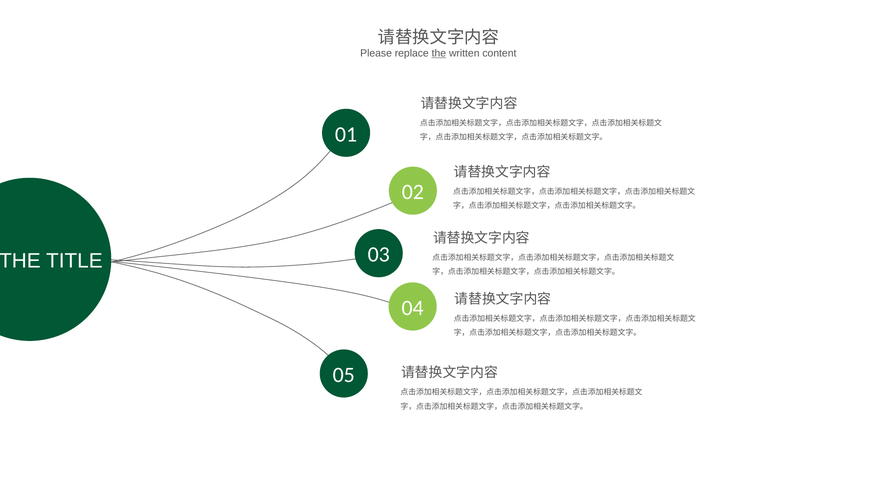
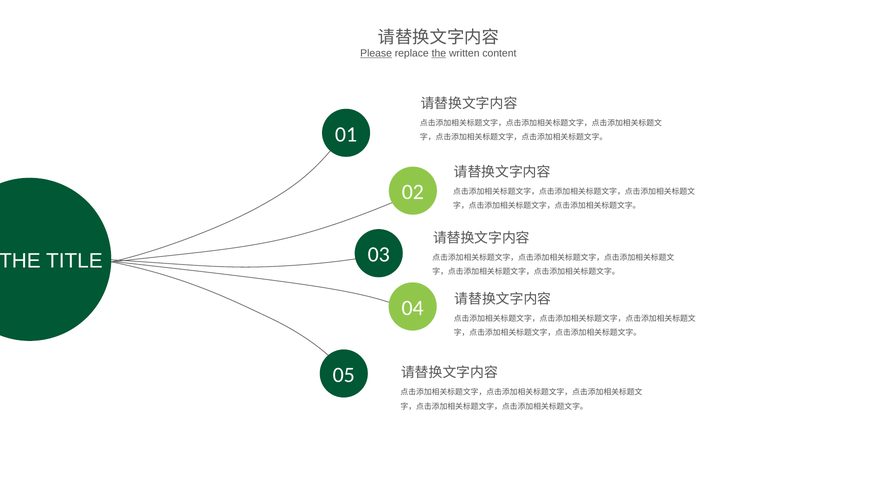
Please underline: none -> present
